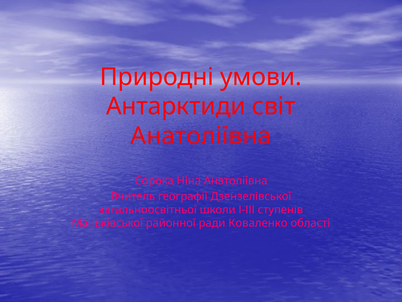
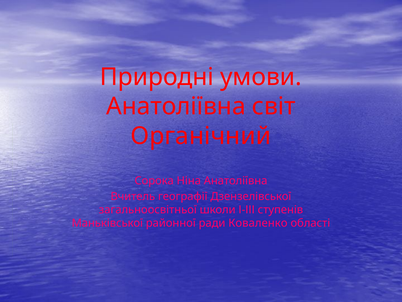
Антарктиди at (176, 106): Антарктиди -> Анатоліївна
Анатоліївна at (201, 136): Анатоліївна -> Органічний
